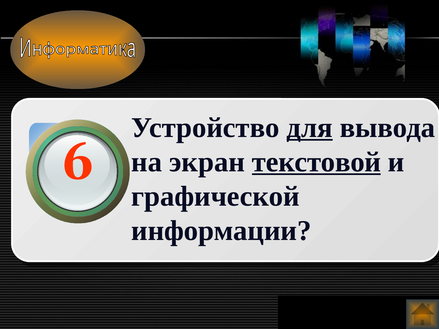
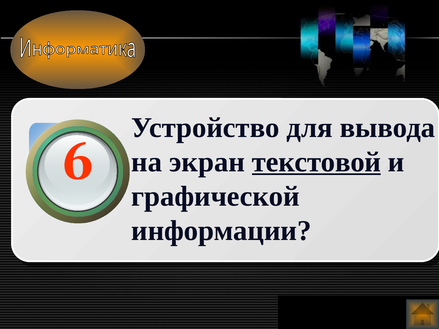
для underline: present -> none
